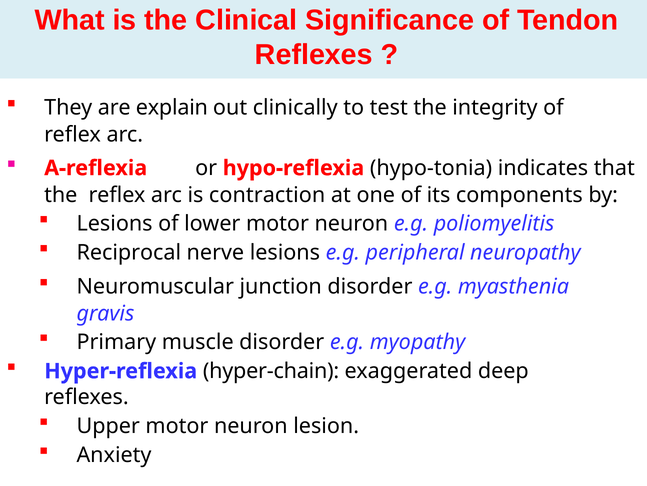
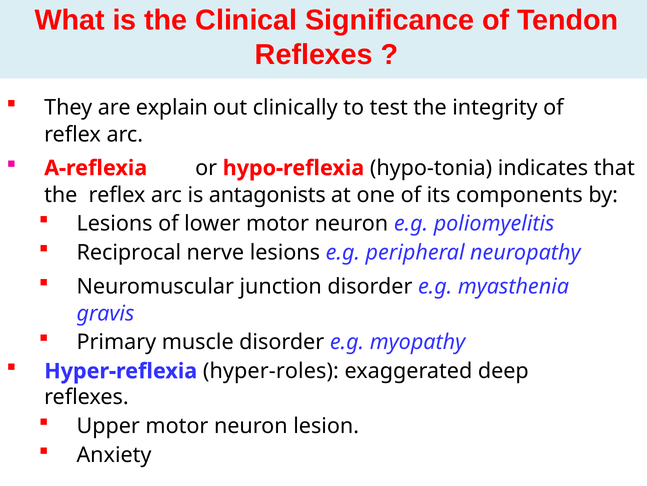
contraction: contraction -> antagonists
hyper-chain: hyper-chain -> hyper-roles
